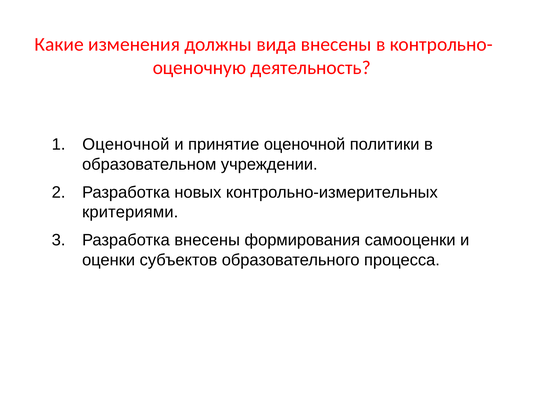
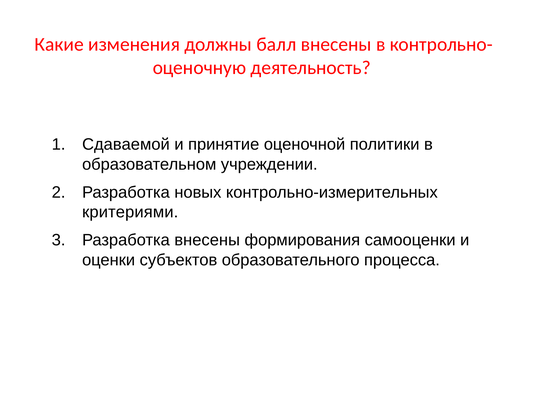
вида: вида -> балл
Оценочной at (126, 144): Оценочной -> Сдаваемой
